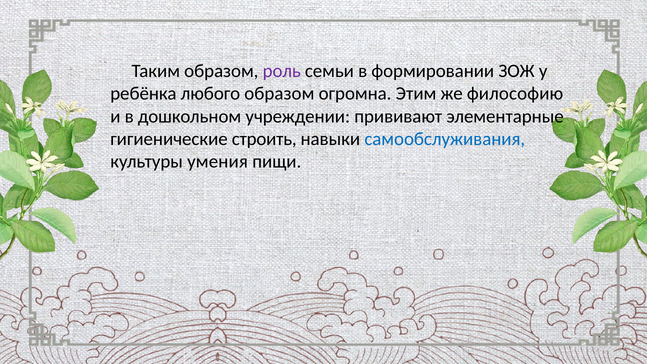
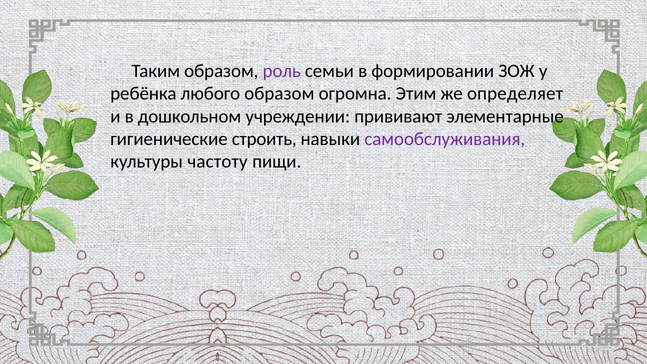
философию: философию -> определяет
самообслуживания colour: blue -> purple
умения: умения -> частоту
